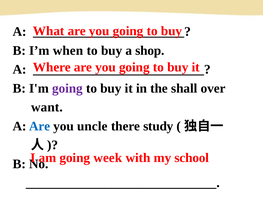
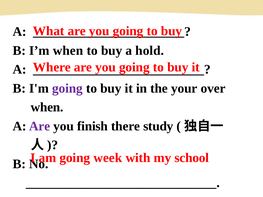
shop: shop -> hold
shall: shall -> your
want at (47, 107): want -> when
Are at (40, 126) colour: blue -> purple
uncle: uncle -> finish
